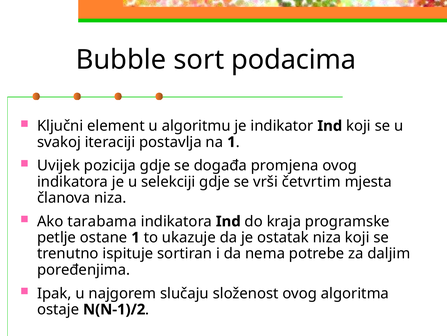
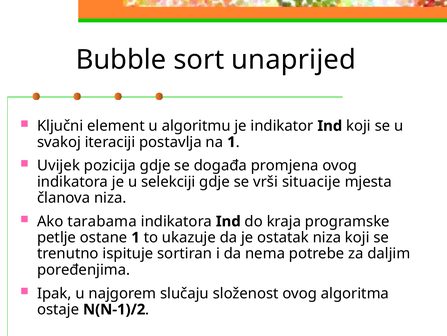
podacima: podacima -> unaprijed
četvrtim: četvrtim -> situacije
